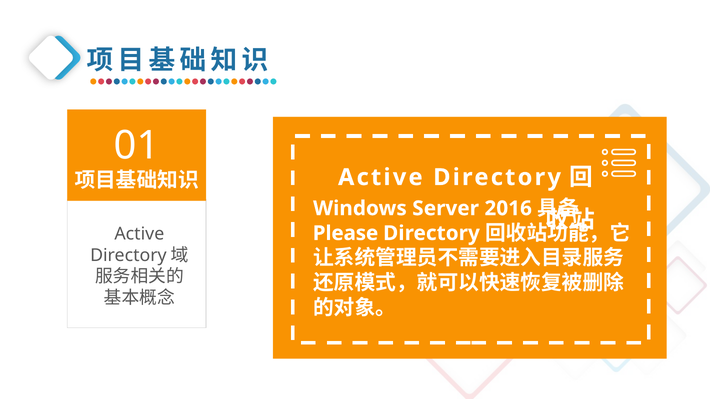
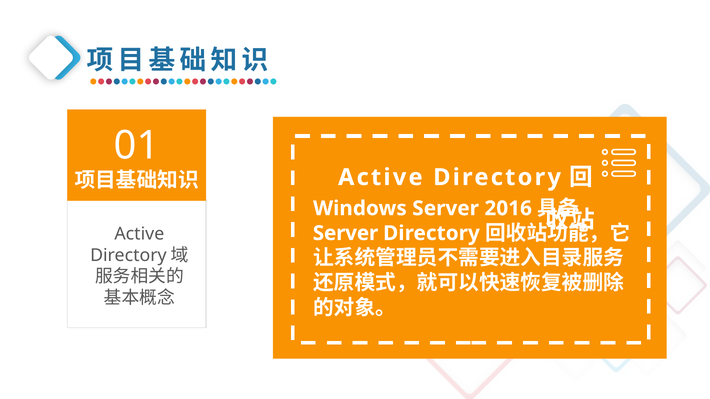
Please at (345, 233): Please -> Server
